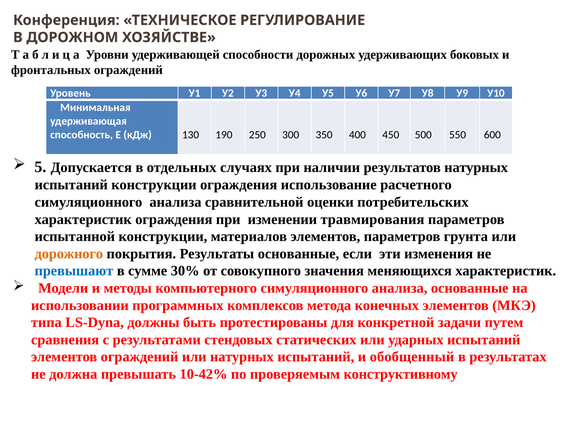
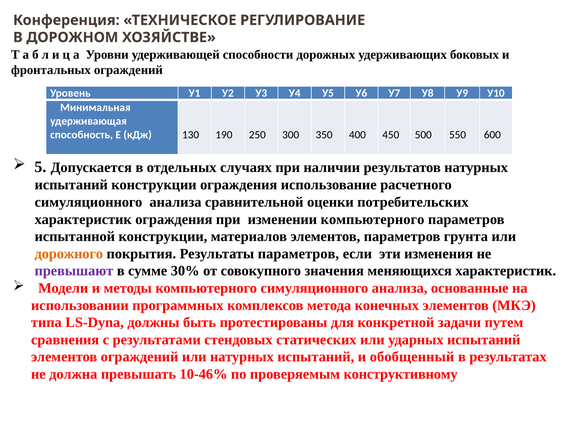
изменении травмирования: травмирования -> компьютерного
Результаты основанные: основанные -> параметров
превышают colour: blue -> purple
10-42%: 10-42% -> 10-46%
